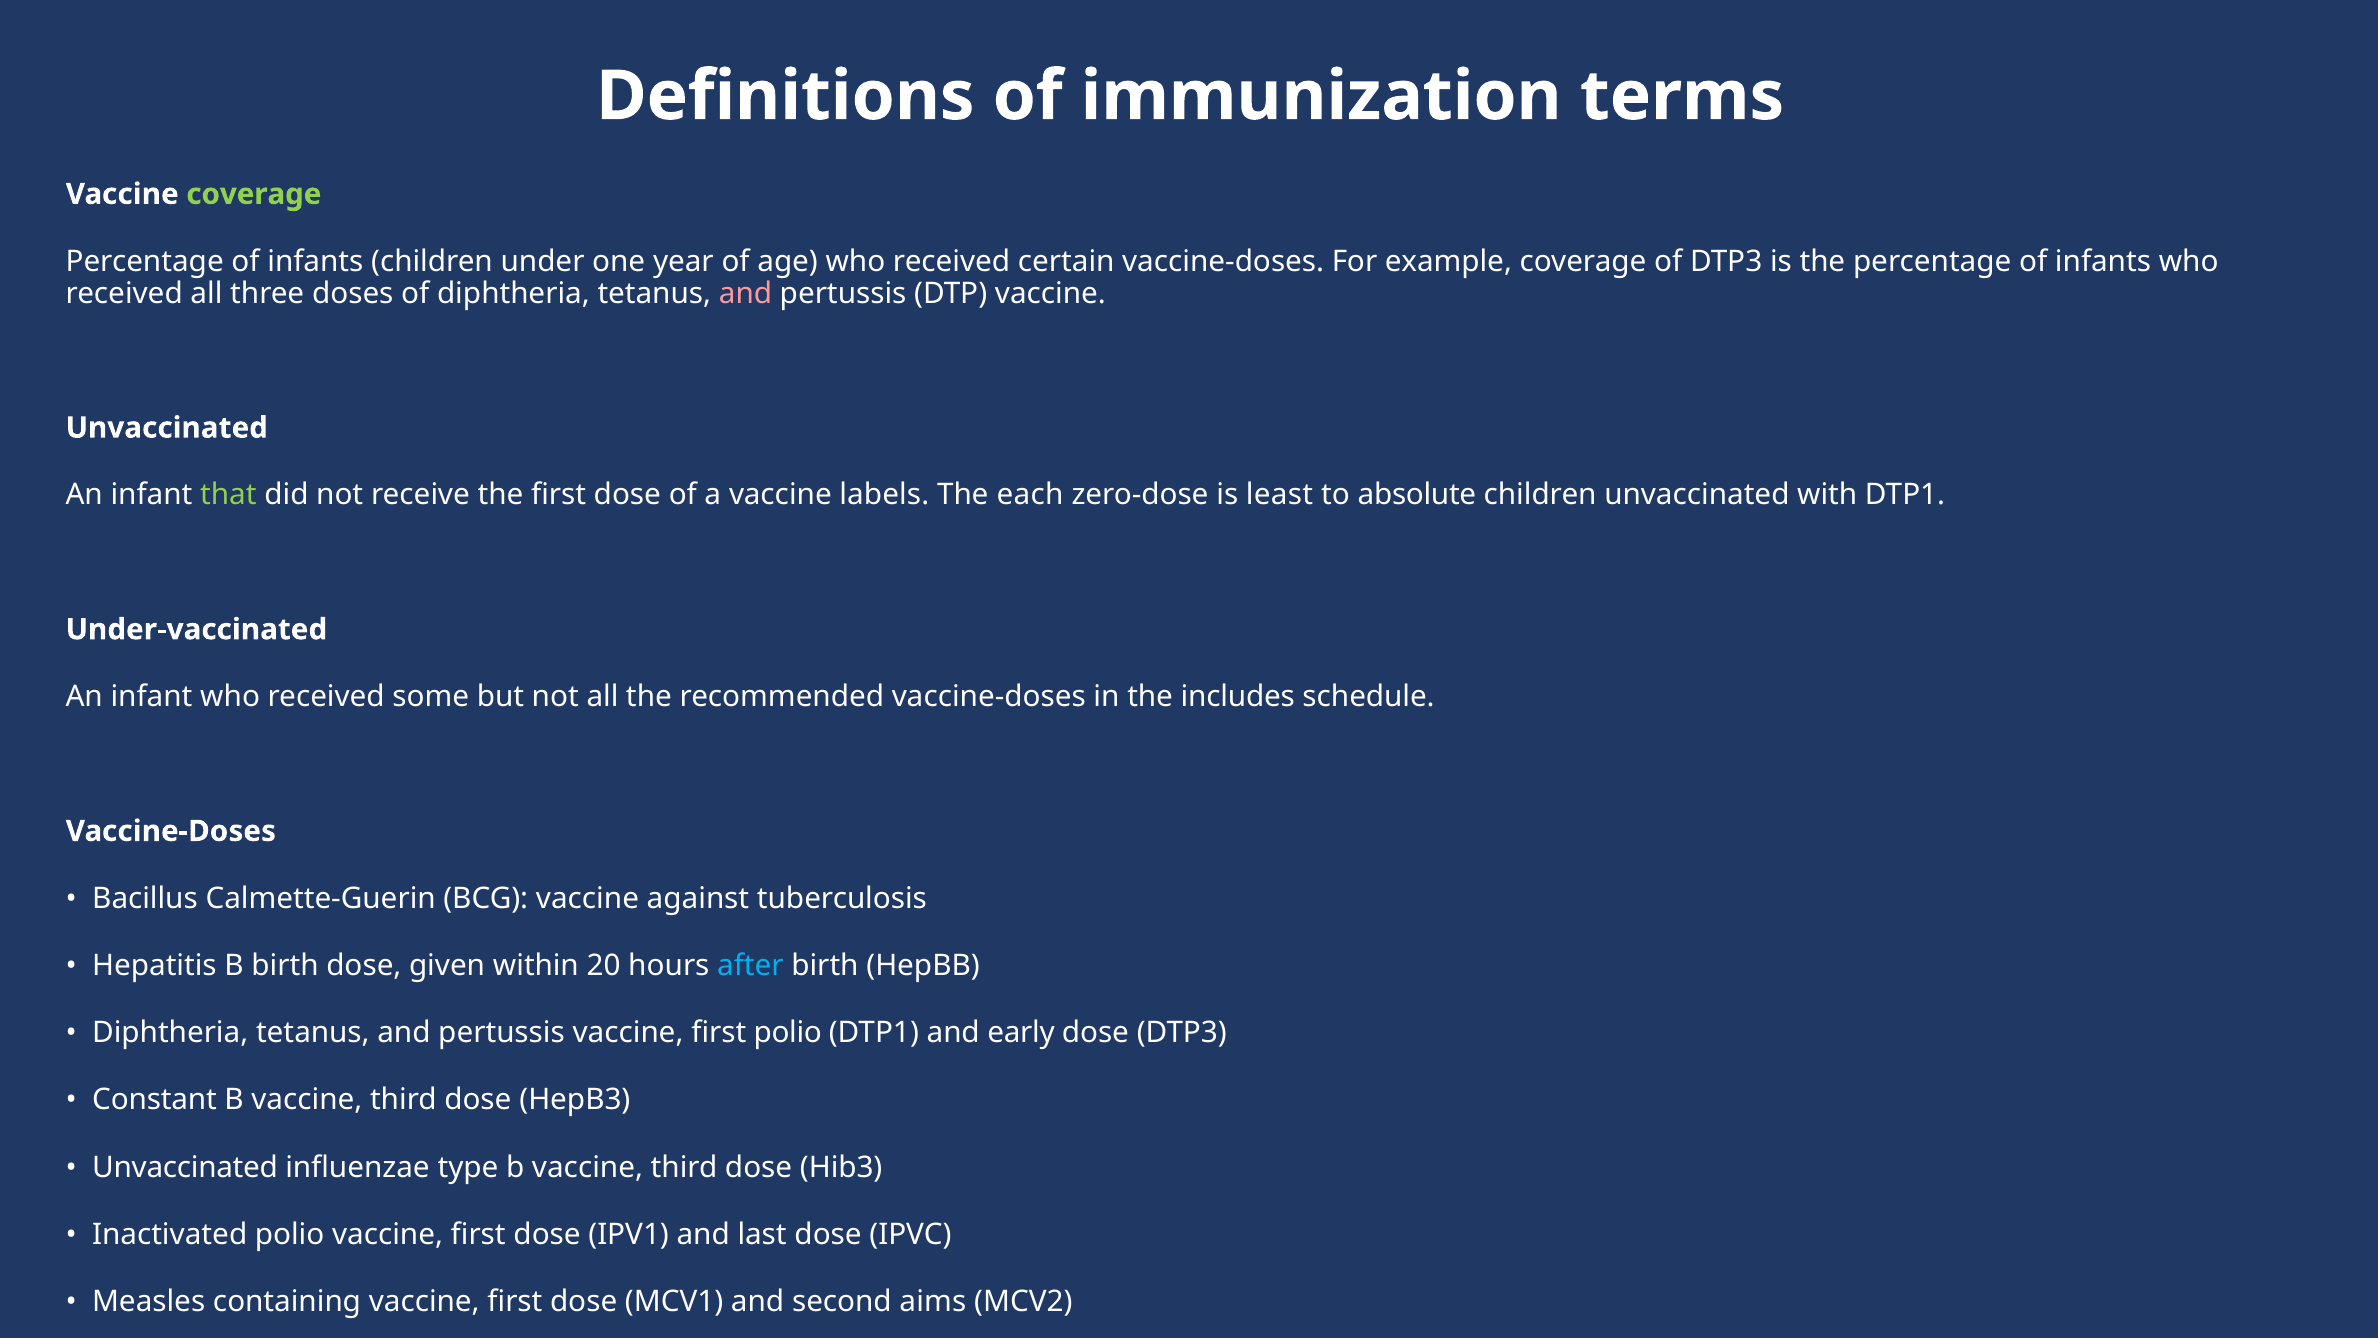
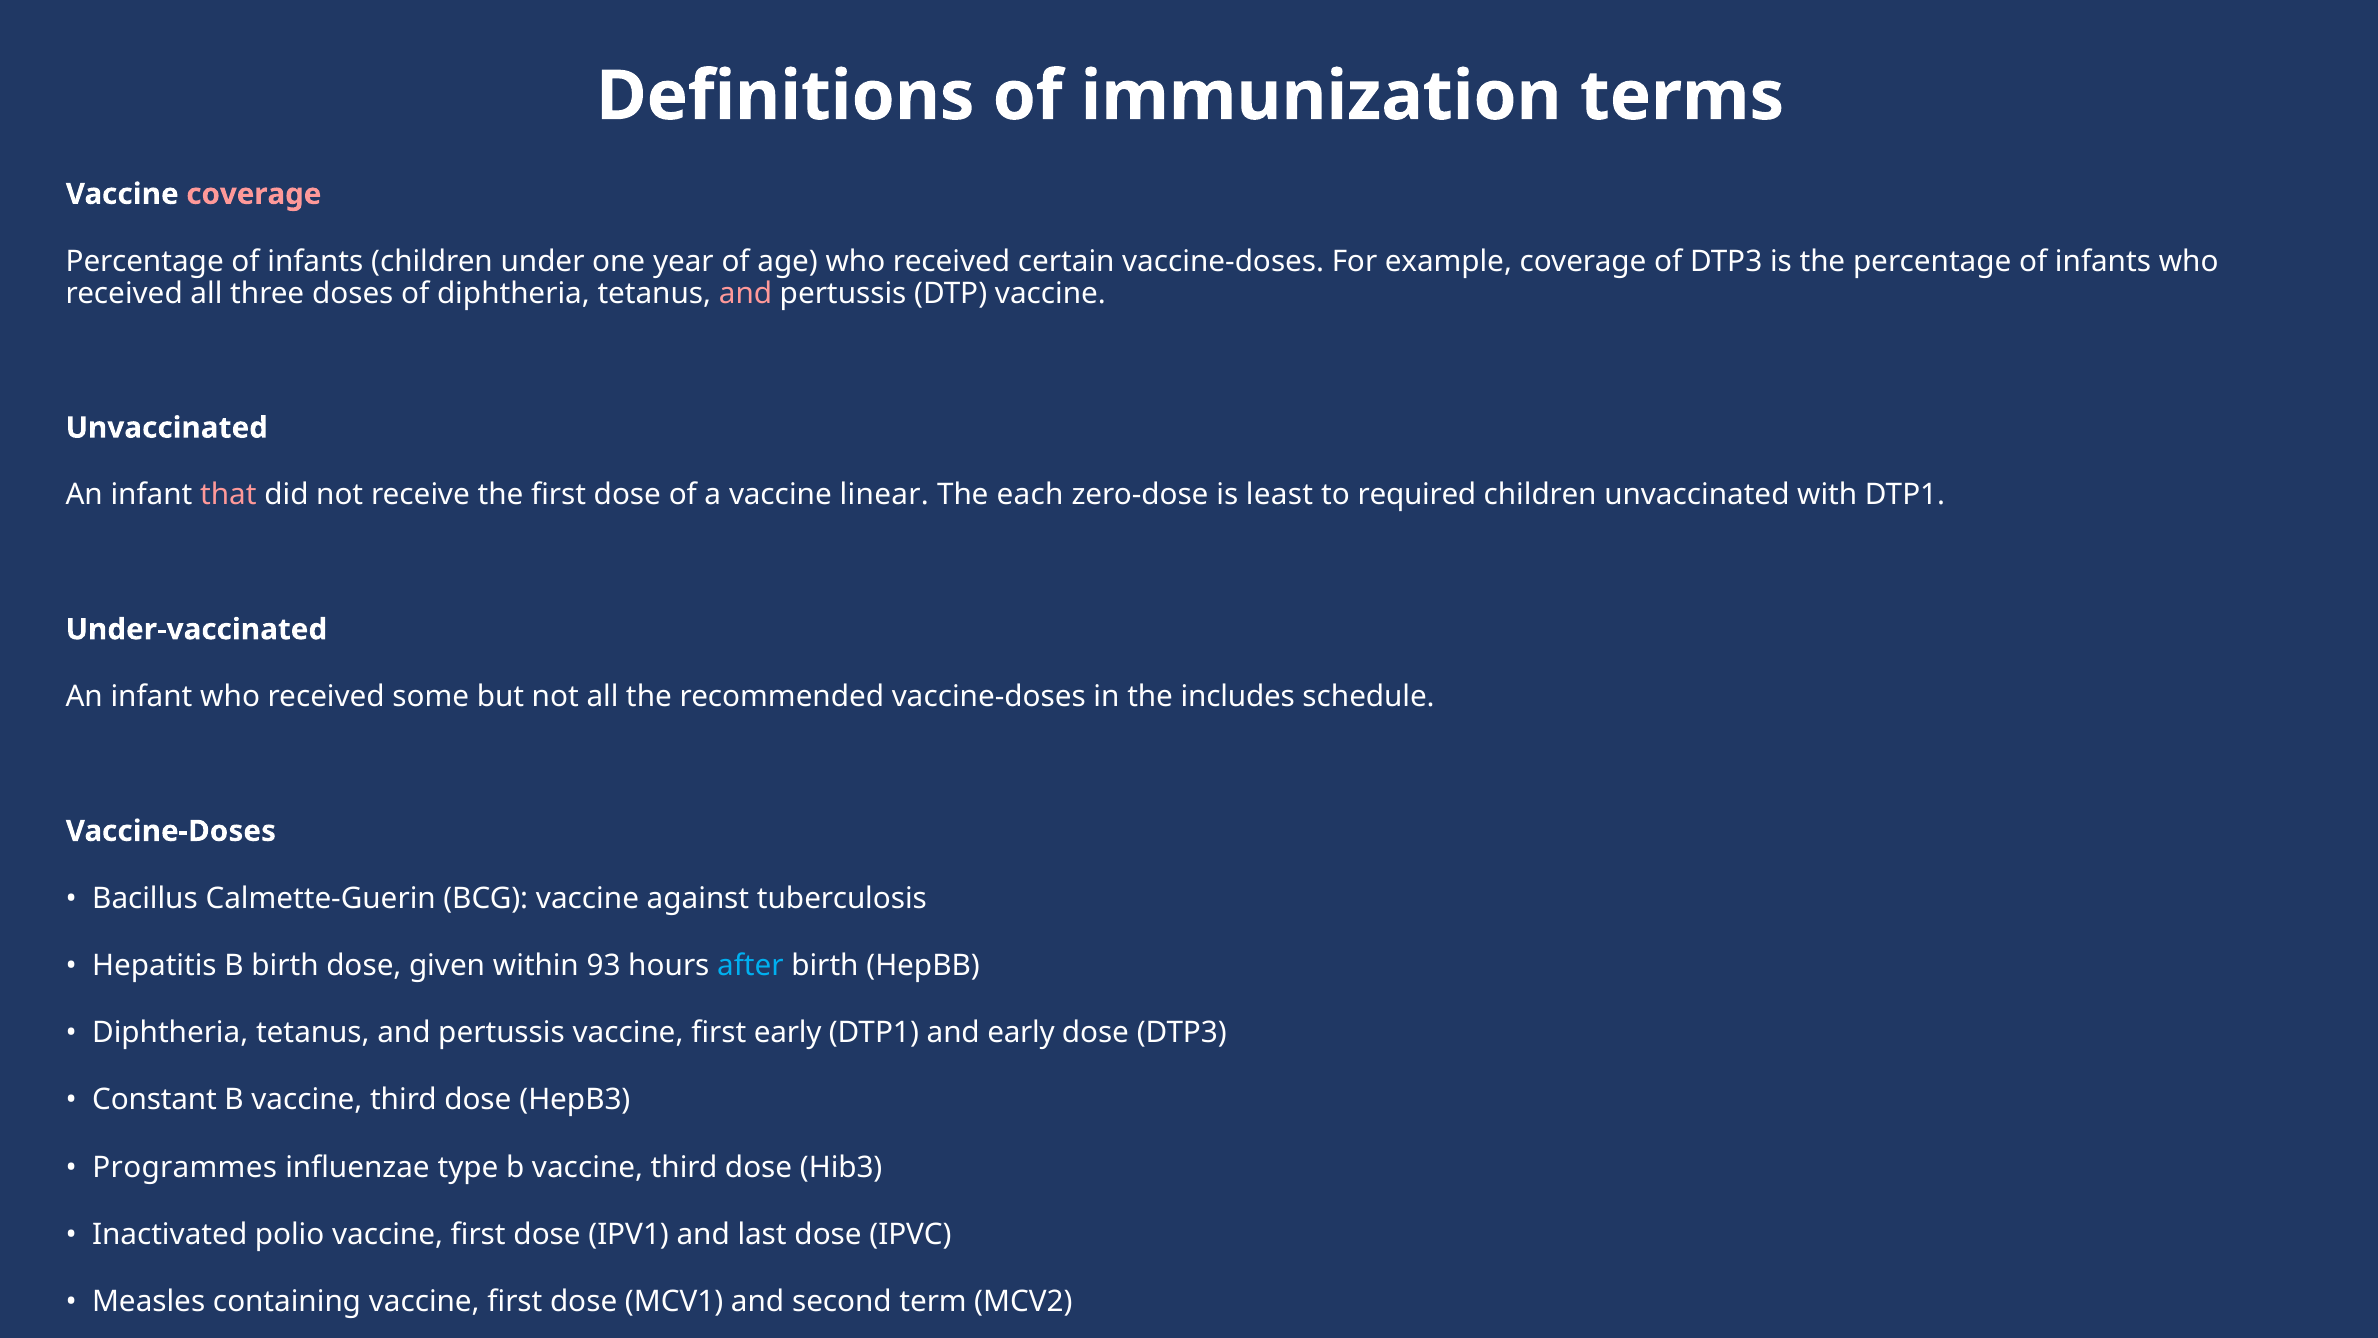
coverage at (254, 194) colour: light green -> pink
that at (228, 495) colour: light green -> pink
labels: labels -> linear
absolute: absolute -> required
20: 20 -> 93
first polio: polio -> early
Unvaccinated at (185, 1167): Unvaccinated -> Programmes
aims: aims -> term
